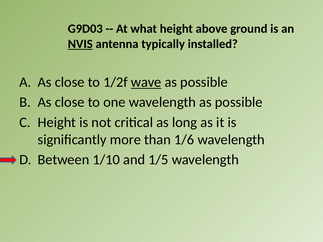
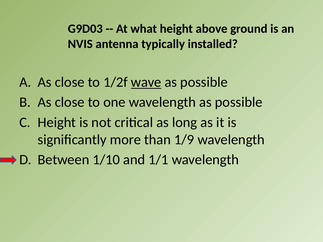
NVIS underline: present -> none
1/6: 1/6 -> 1/9
1/5: 1/5 -> 1/1
